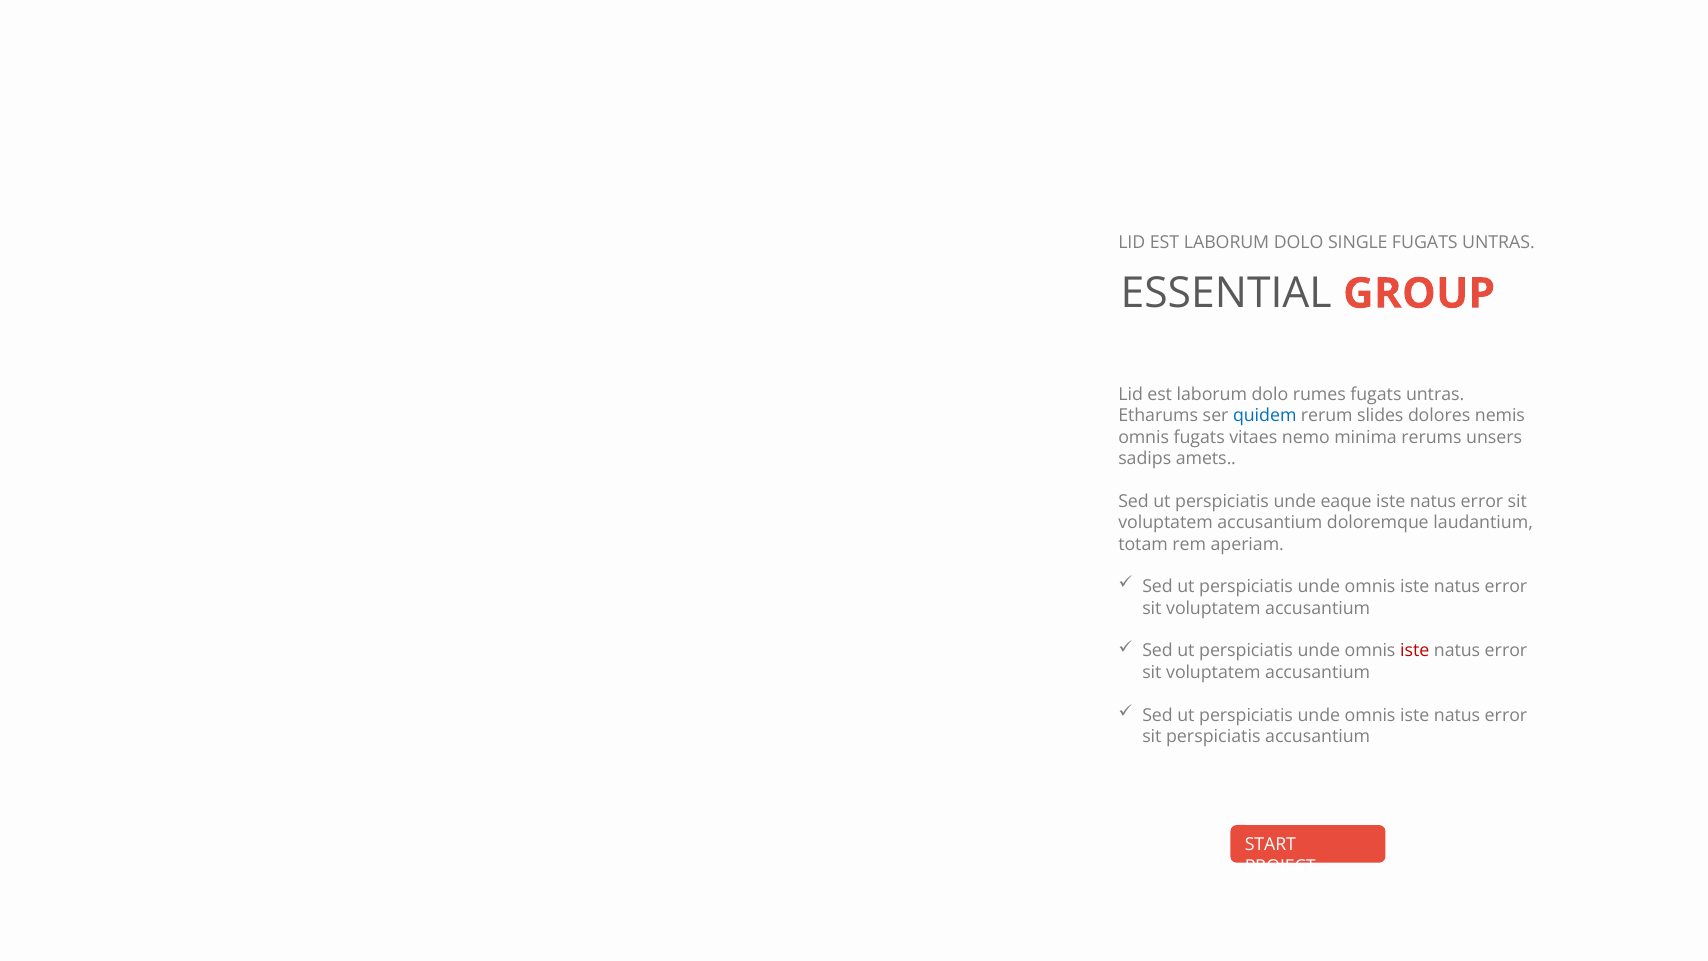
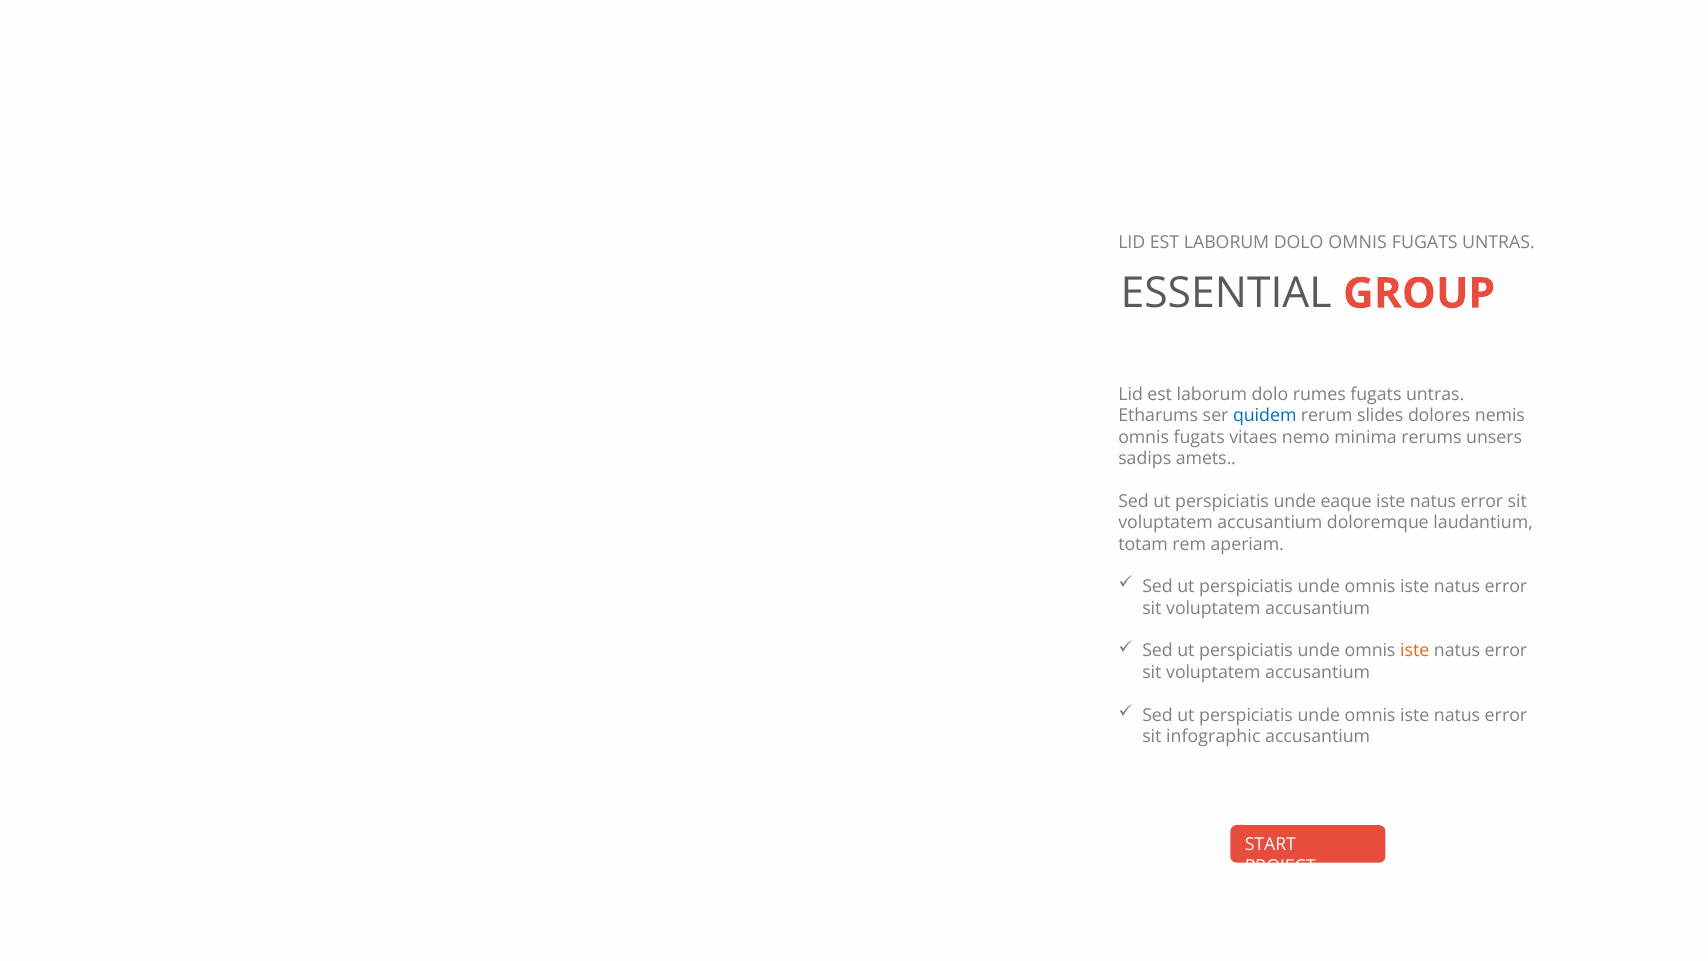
DOLO SINGLE: SINGLE -> OMNIS
iste at (1415, 651) colour: red -> orange
sit perspiciatis: perspiciatis -> infographic
